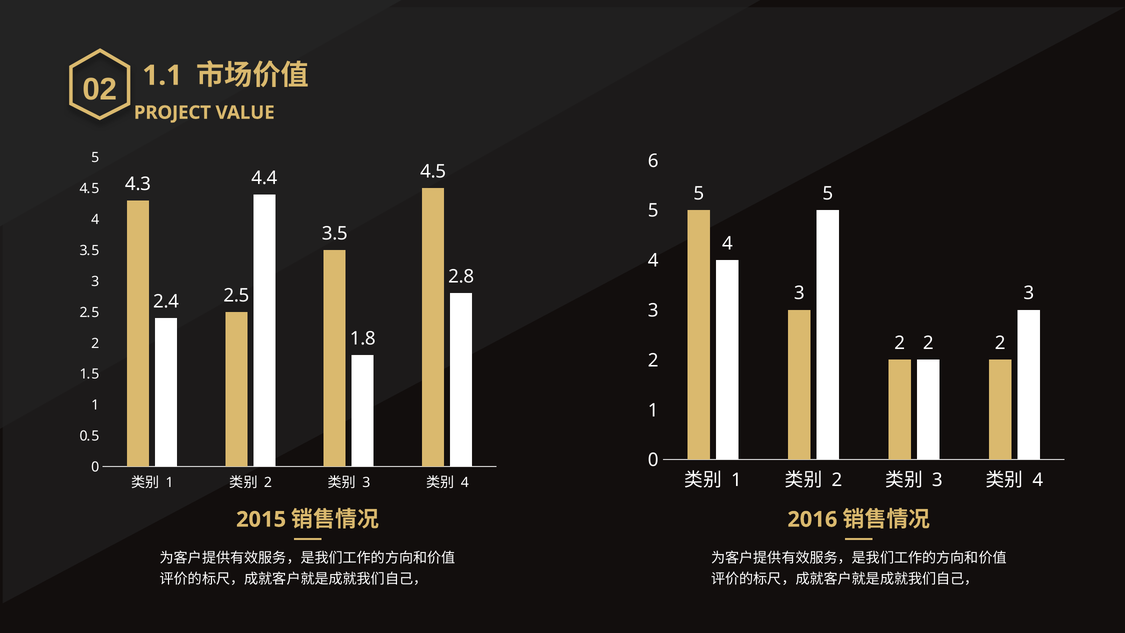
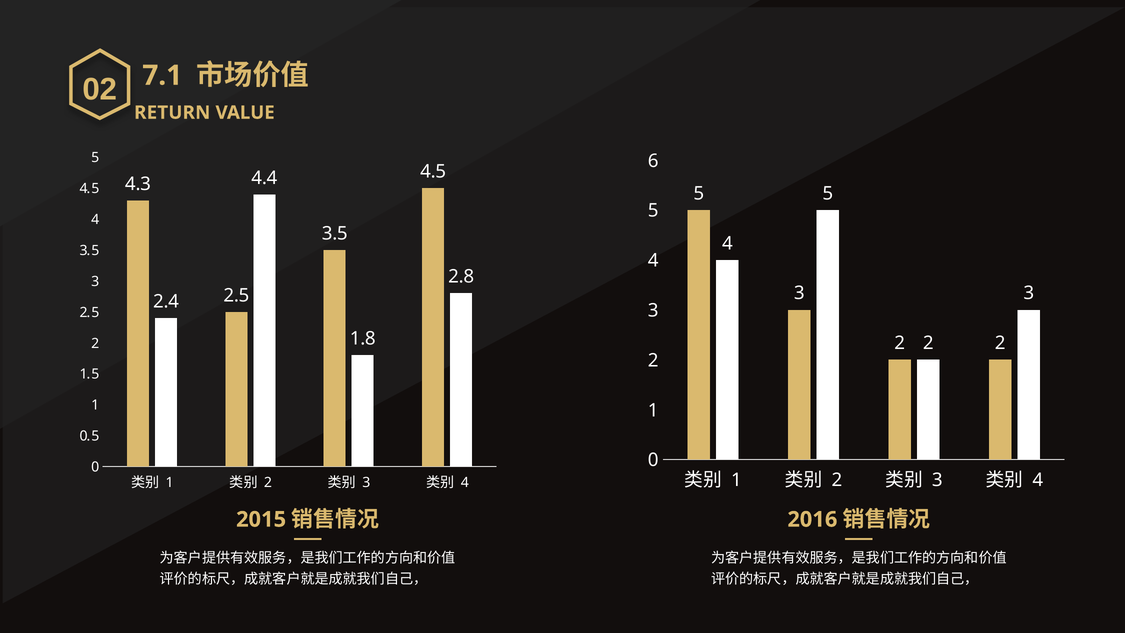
1.1: 1.1 -> 7.1
PROJECT: PROJECT -> RETURN
